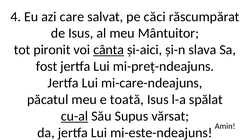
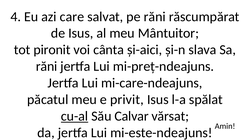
pe căci: căci -> răni
cânta underline: present -> none
fost at (47, 67): fost -> răni
toată: toată -> privit
Supus: Supus -> Calvar
